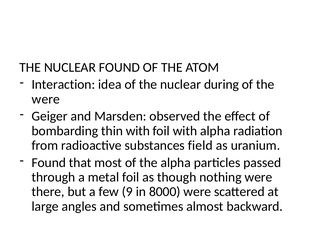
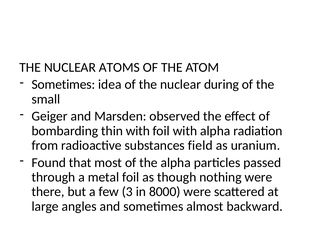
NUCLEAR FOUND: FOUND -> ATOMS
Interaction at (63, 85): Interaction -> Sometimes
were at (46, 99): were -> small
9: 9 -> 3
